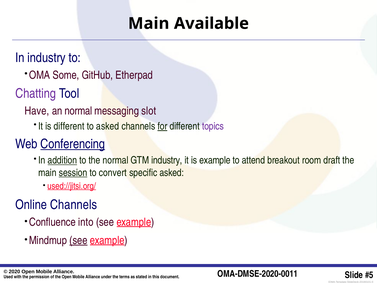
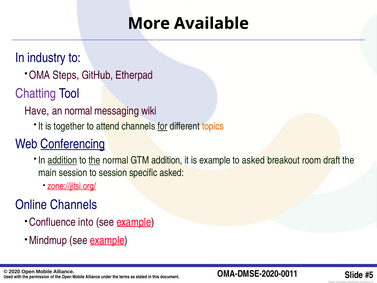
Main at (149, 23): Main -> More
Some: Some -> Steps
slot: slot -> wiki
is different: different -> together
to asked: asked -> attend
topics colour: purple -> orange
the at (94, 160) underline: none -> present
GTM industry: industry -> addition
to attend: attend -> asked
session at (73, 172) underline: present -> none
to convert: convert -> session
used://jitsi.org/: used://jitsi.org/ -> zone://jitsi.org/
see at (78, 240) underline: present -> none
